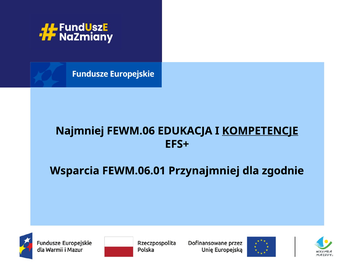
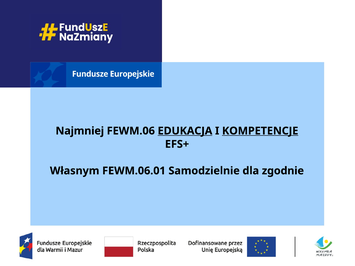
EDUKACJA underline: none -> present
Wsparcia: Wsparcia -> Własnym
Przynajmniej: Przynajmniej -> Samodzielnie
